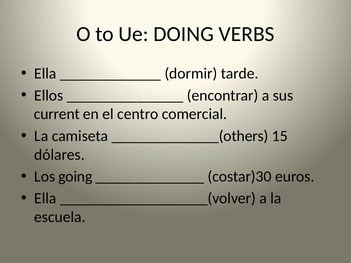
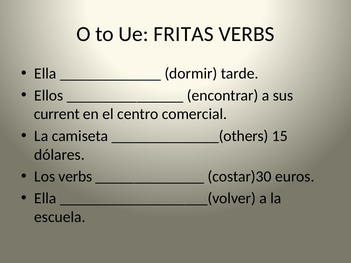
DOING: DOING -> FRITAS
Los going: going -> verbs
